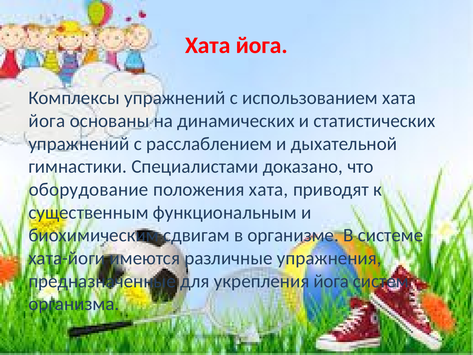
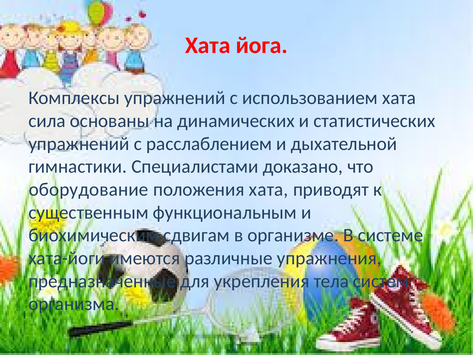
йога at (47, 121): йога -> сила
укрепления йога: йога -> тела
